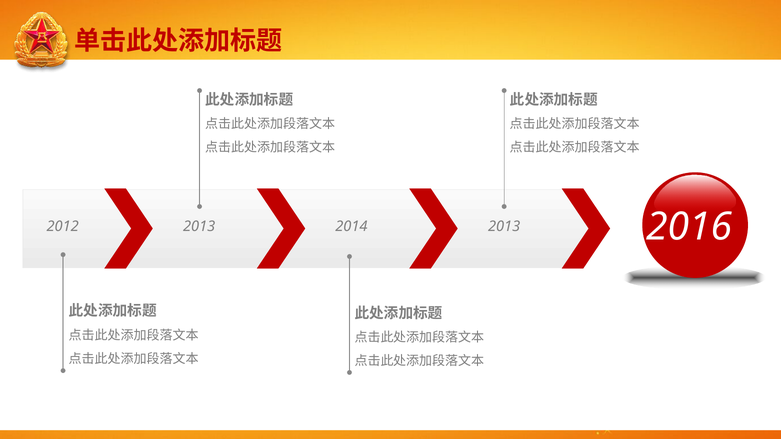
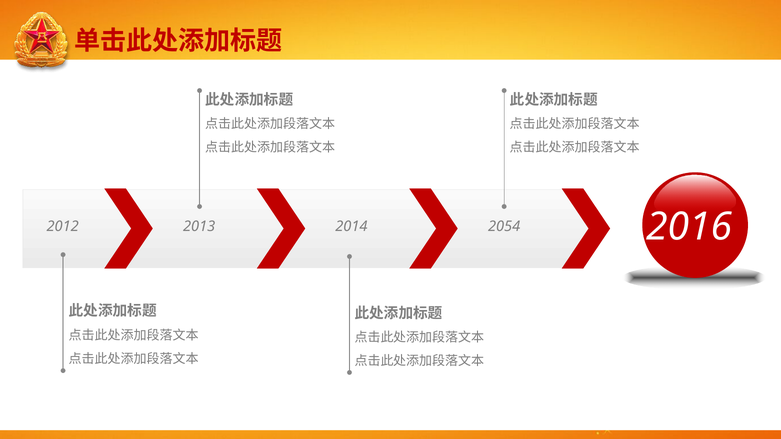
2014 2013: 2013 -> 2054
